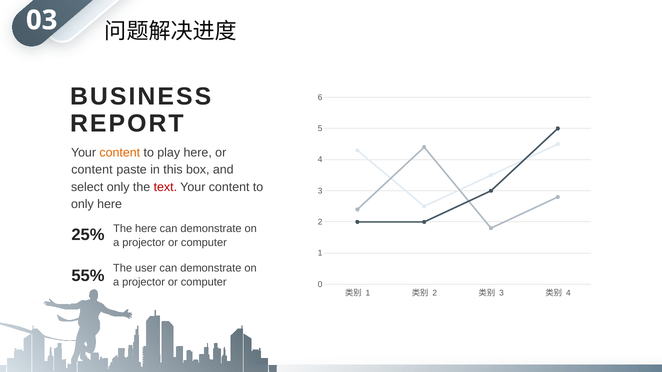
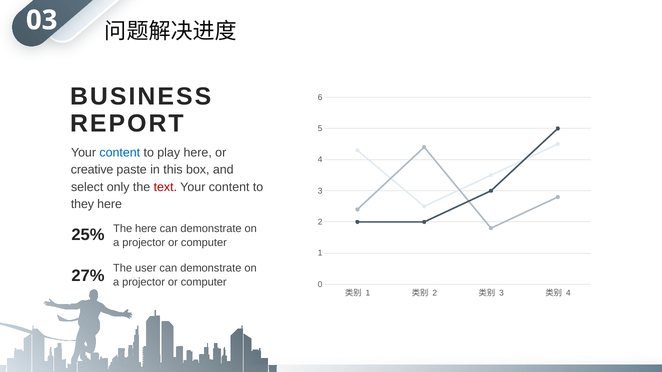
content at (120, 153) colour: orange -> blue
content at (92, 170): content -> creative
only at (82, 204): only -> they
55%: 55% -> 27%
